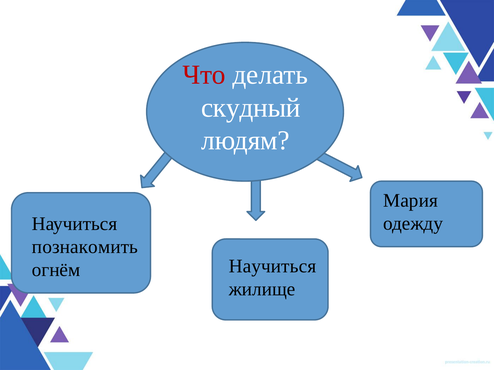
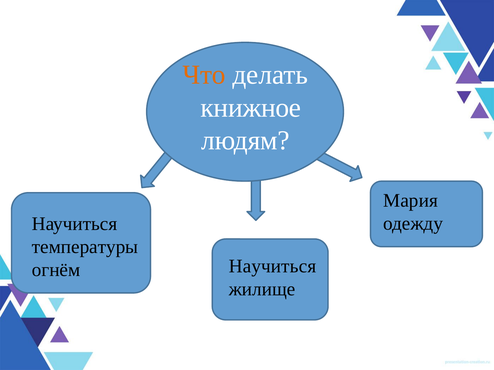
Что colour: red -> orange
скудный: скудный -> книжное
познакомить: познакомить -> температуры
